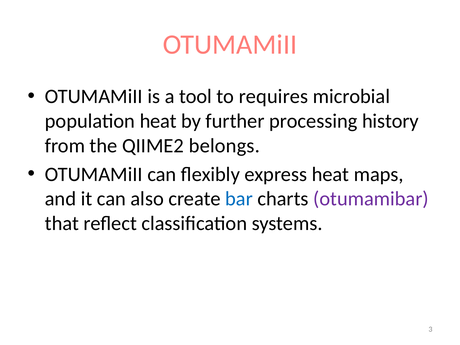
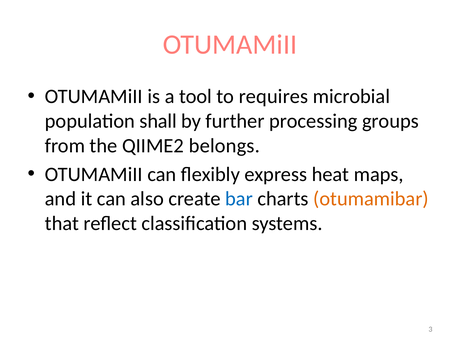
population heat: heat -> shall
history: history -> groups
otumamibar colour: purple -> orange
